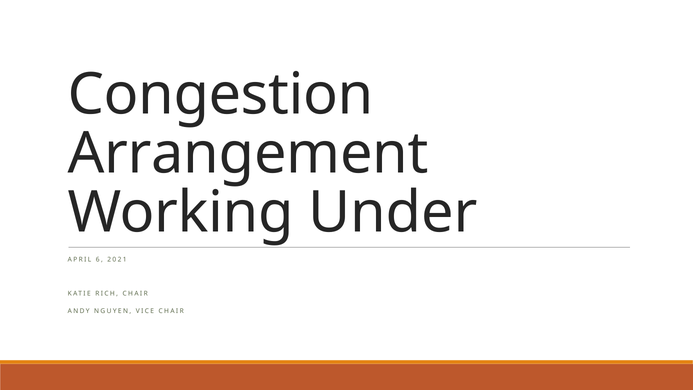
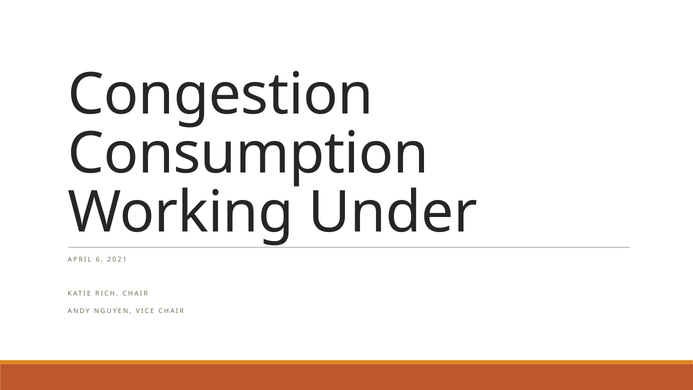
Arrangement: Arrangement -> Consumption
